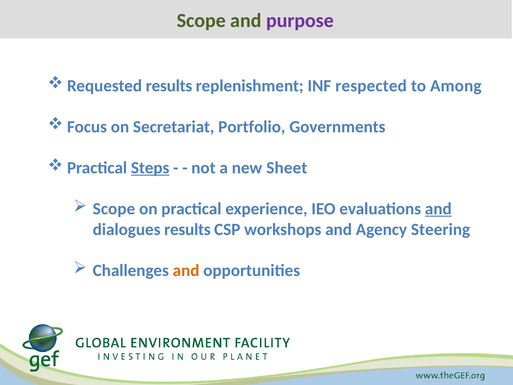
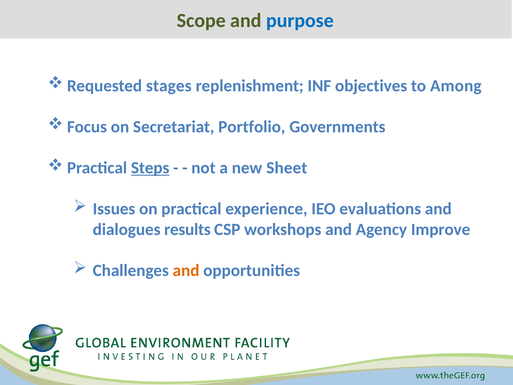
purpose colour: purple -> blue
Requested results: results -> stages
respected: respected -> objectives
Scope at (114, 209): Scope -> Issues
and at (438, 209) underline: present -> none
Steering: Steering -> Improve
